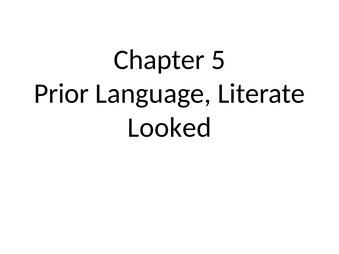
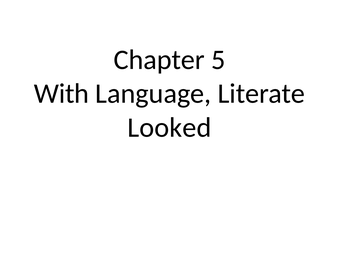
Prior: Prior -> With
